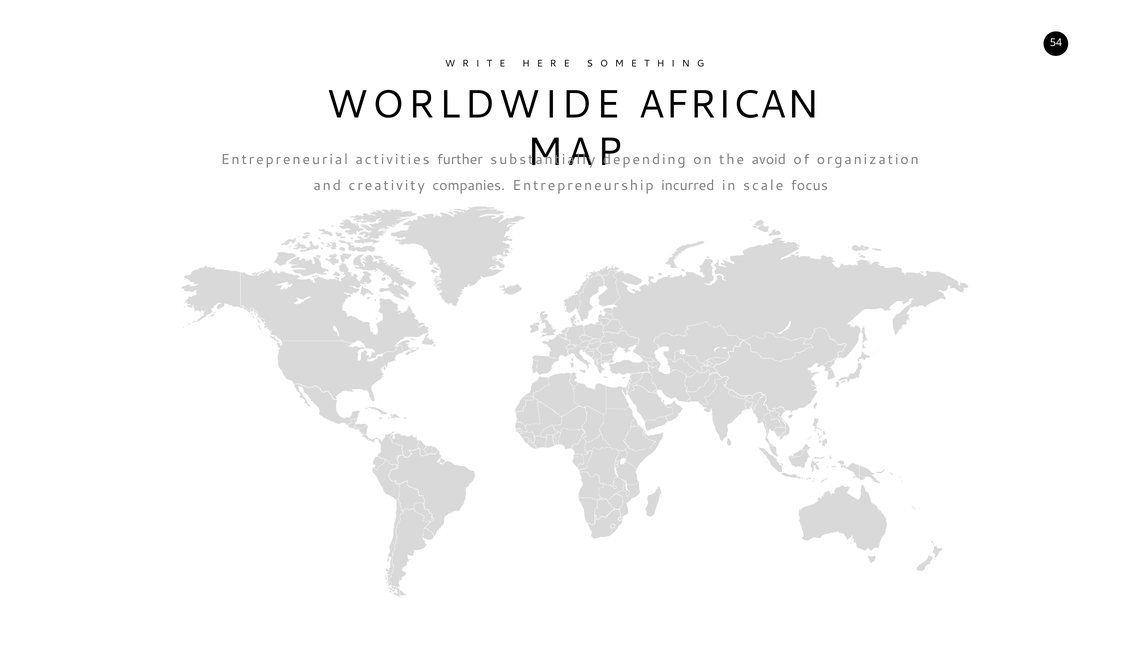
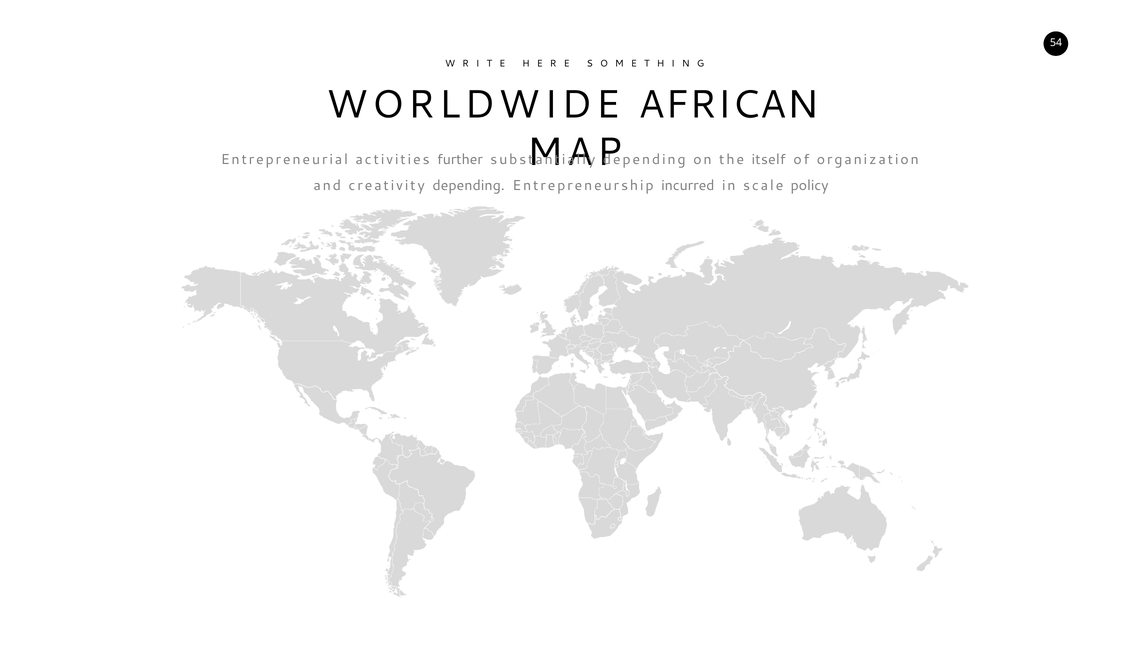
avoid: avoid -> itself
creativity companies: companies -> depending
focus: focus -> policy
